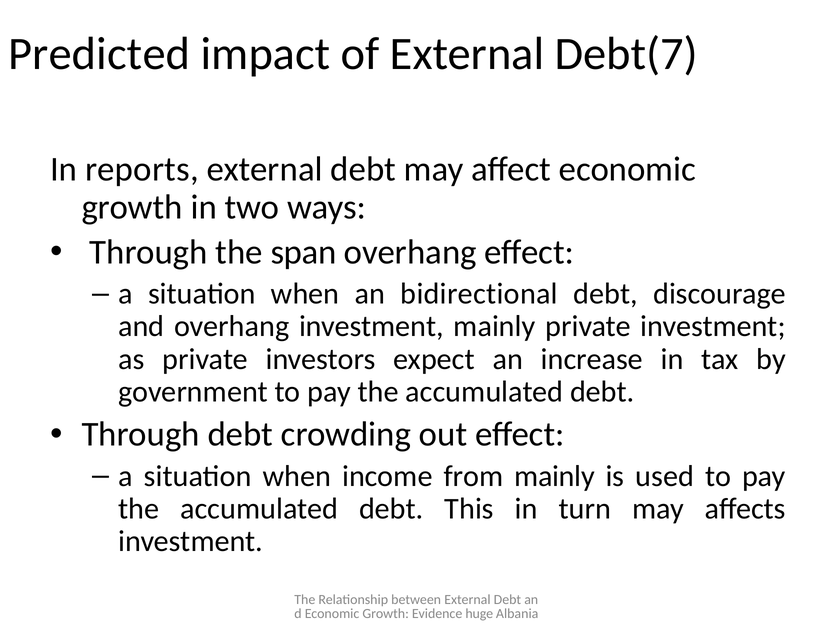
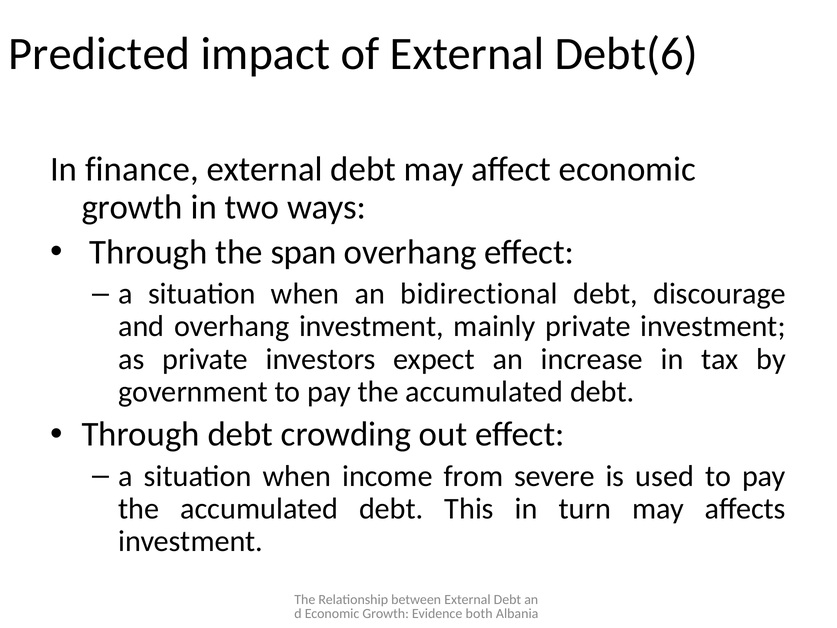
Debt(7: Debt(7 -> Debt(6
reports: reports -> finance
from mainly: mainly -> severe
huge: huge -> both
